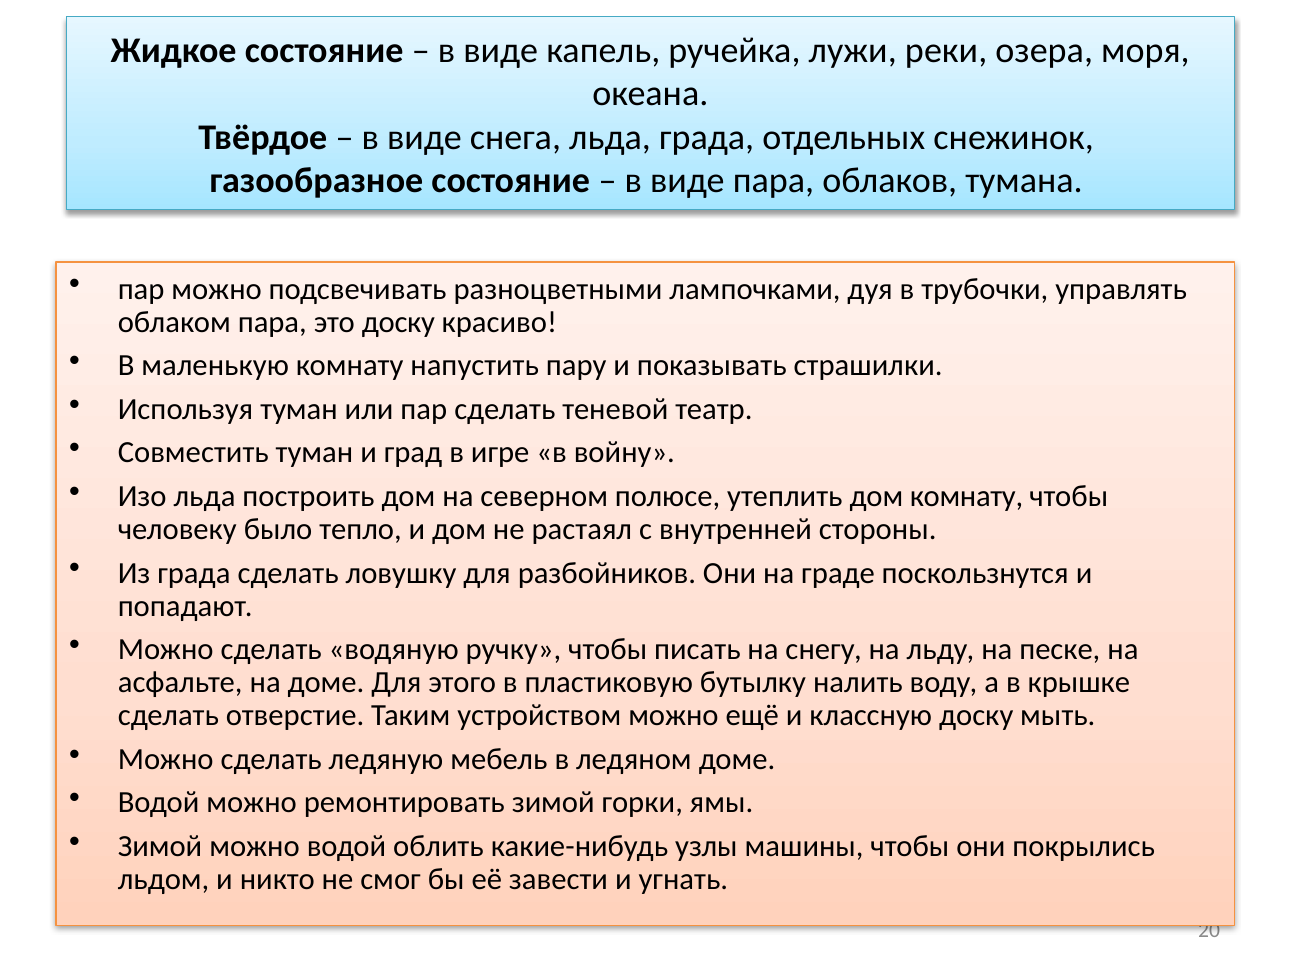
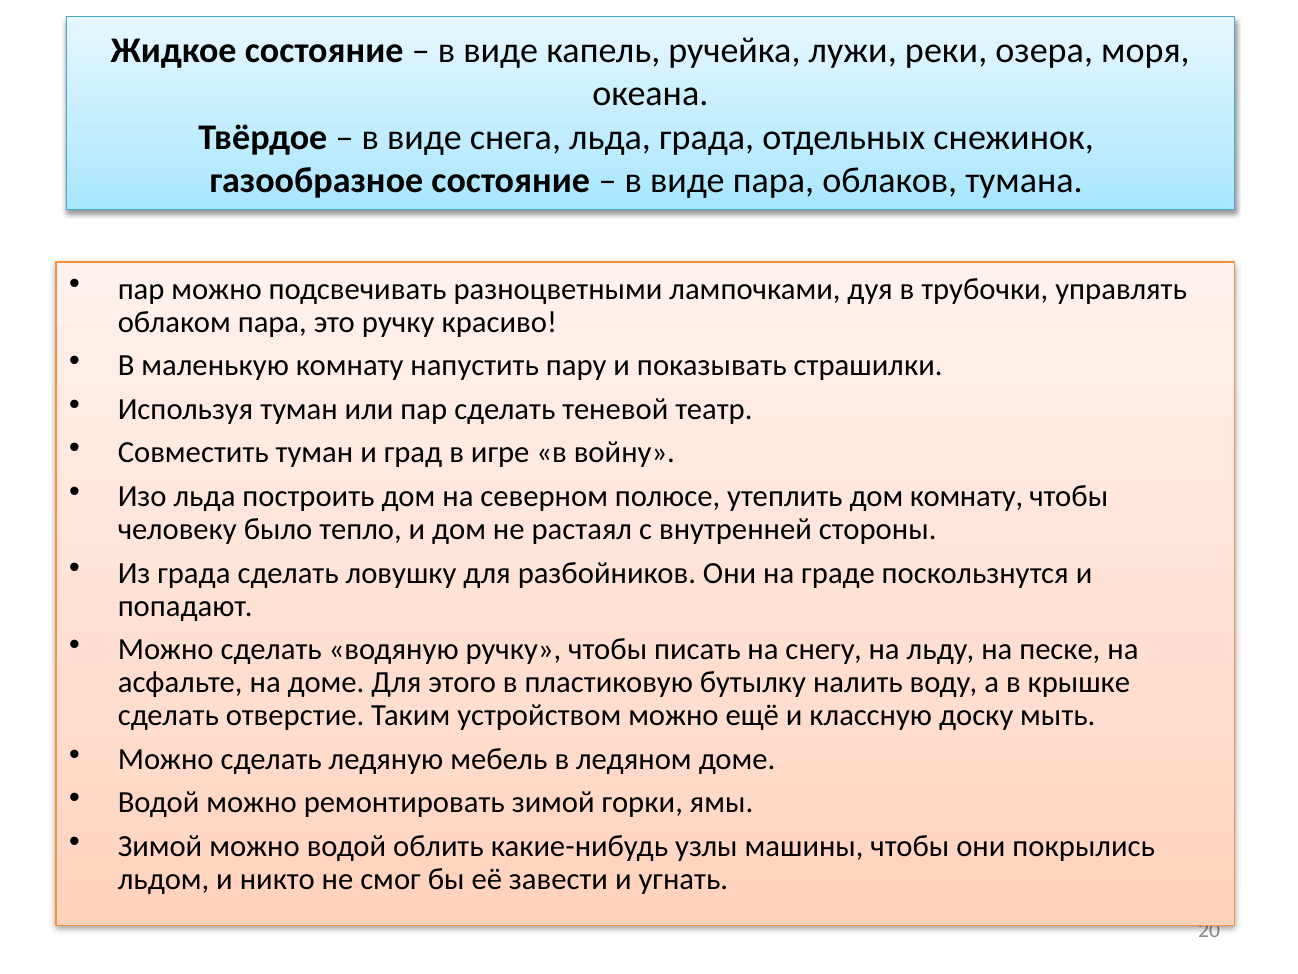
это доску: доску -> ручку
